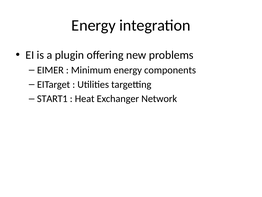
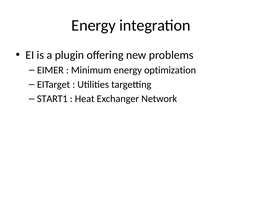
components: components -> optimization
